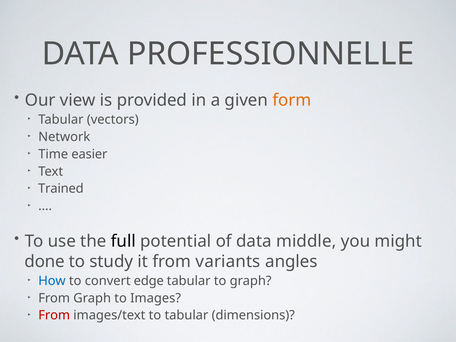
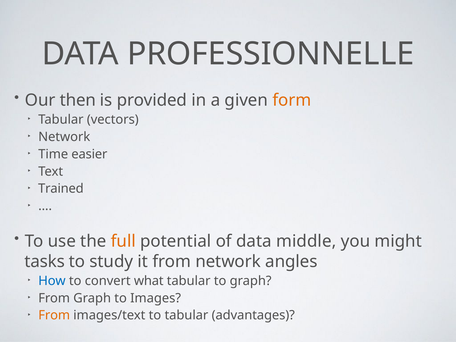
view: view -> then
full colour: black -> orange
done: done -> tasks
from variants: variants -> network
edge: edge -> what
From at (54, 315) colour: red -> orange
dimensions: dimensions -> advantages
